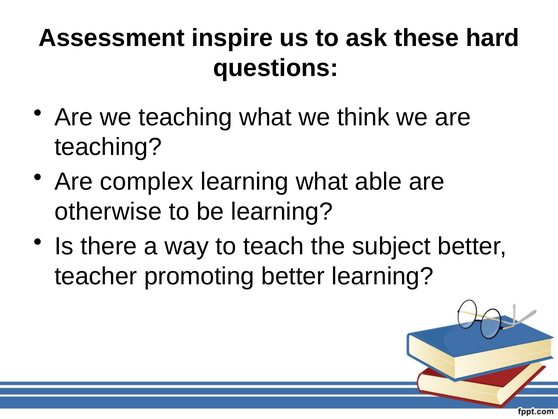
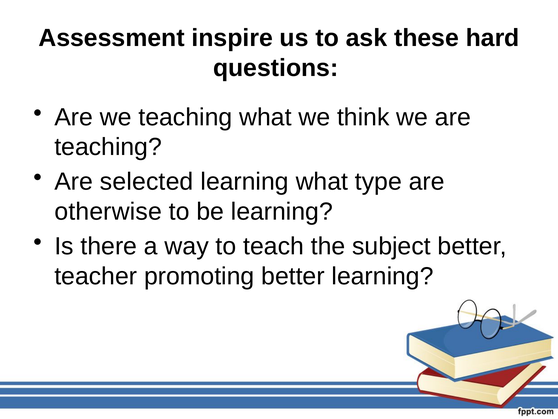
complex: complex -> selected
able: able -> type
